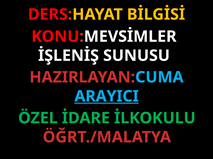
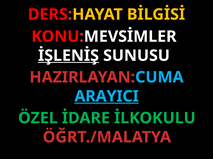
İŞLENİŞ underline: none -> present
